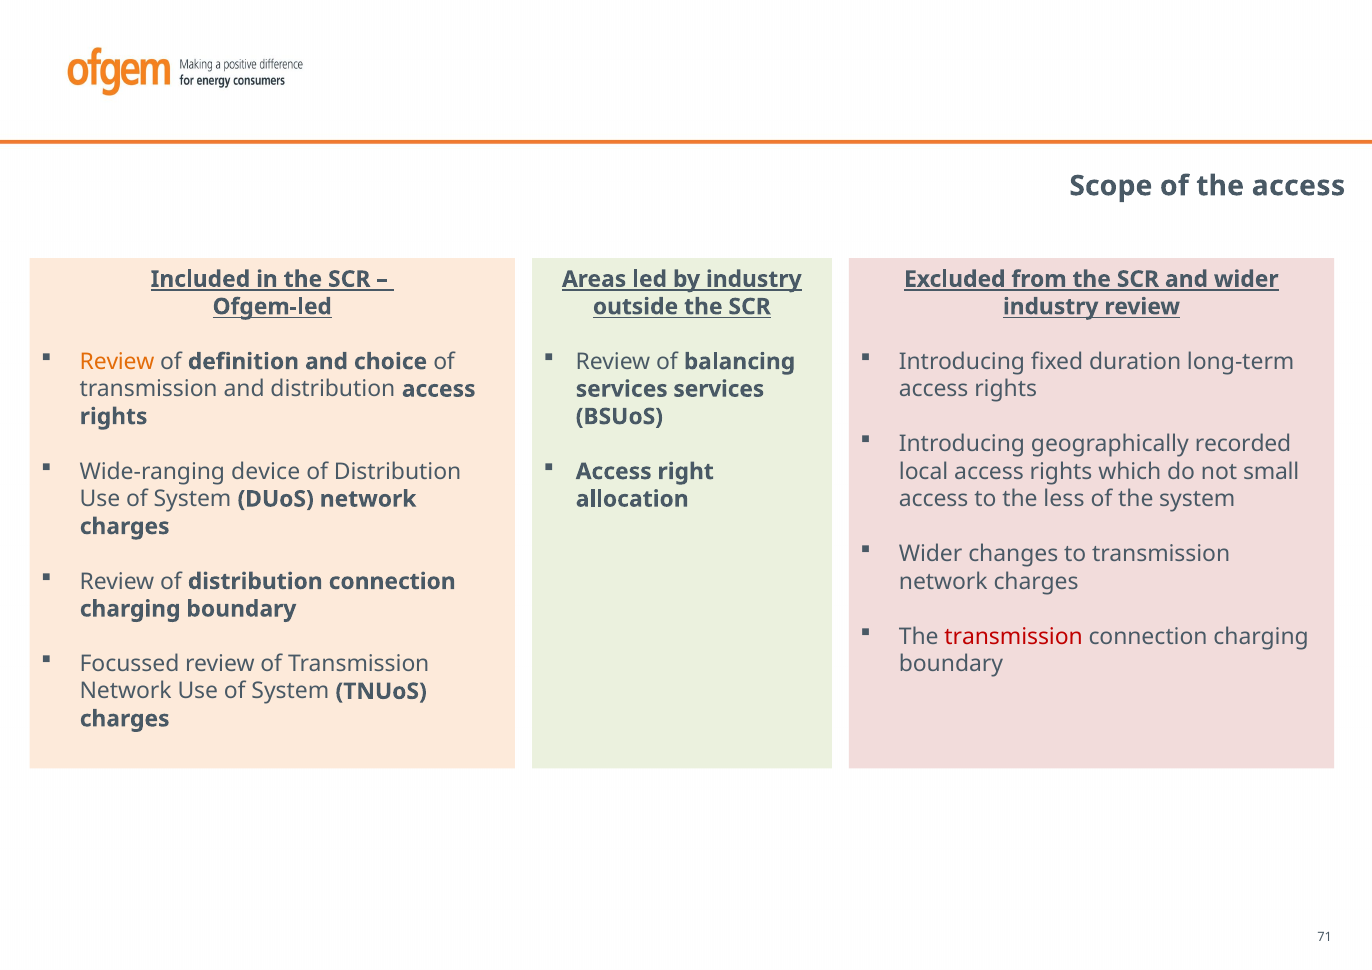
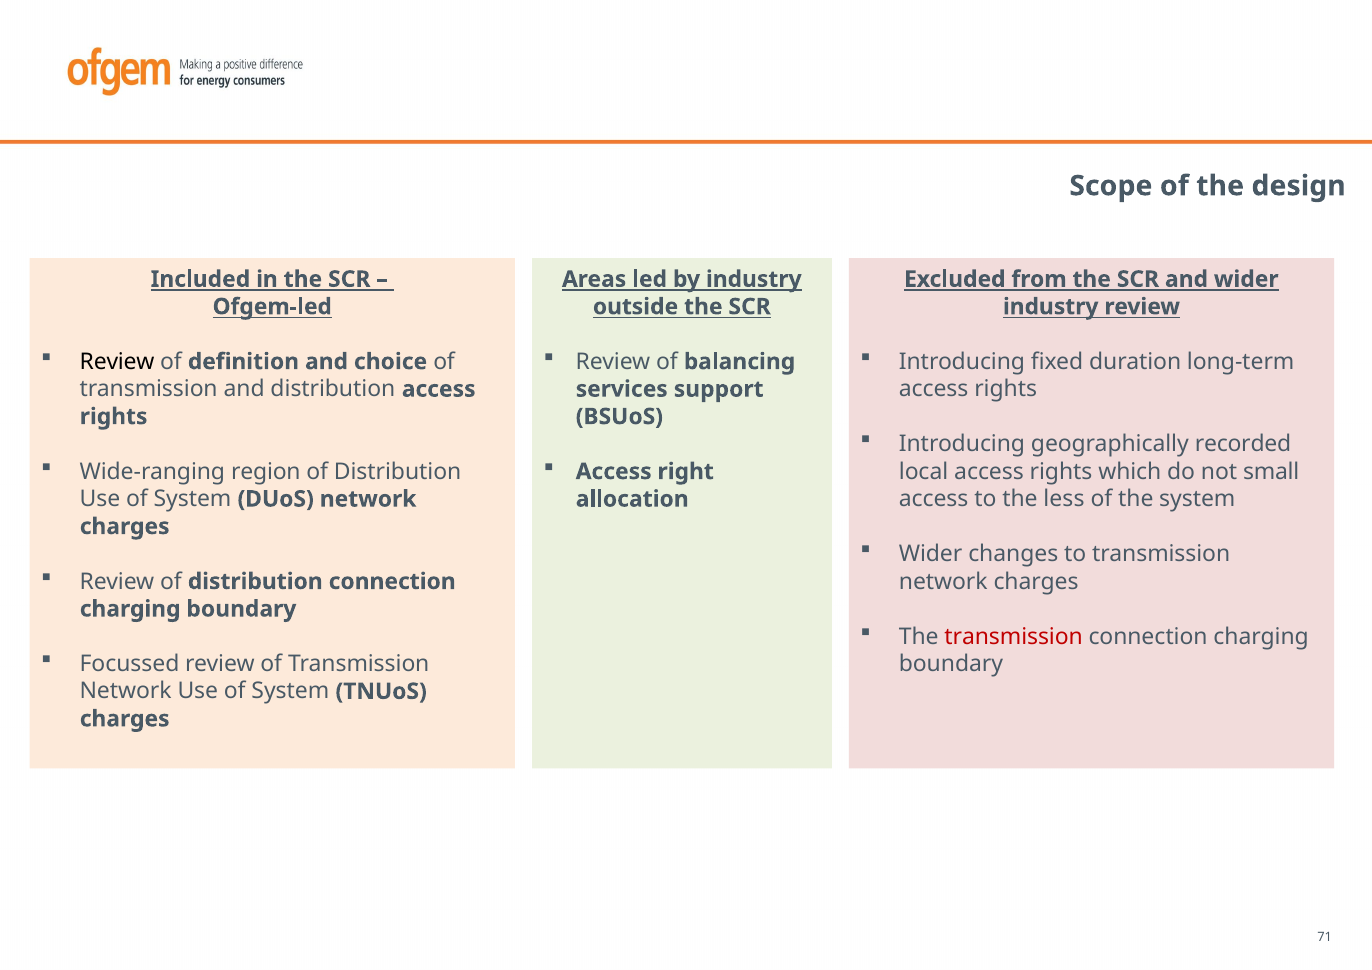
the access: access -> design
Review at (117, 362) colour: orange -> black
services services: services -> support
device: device -> region
